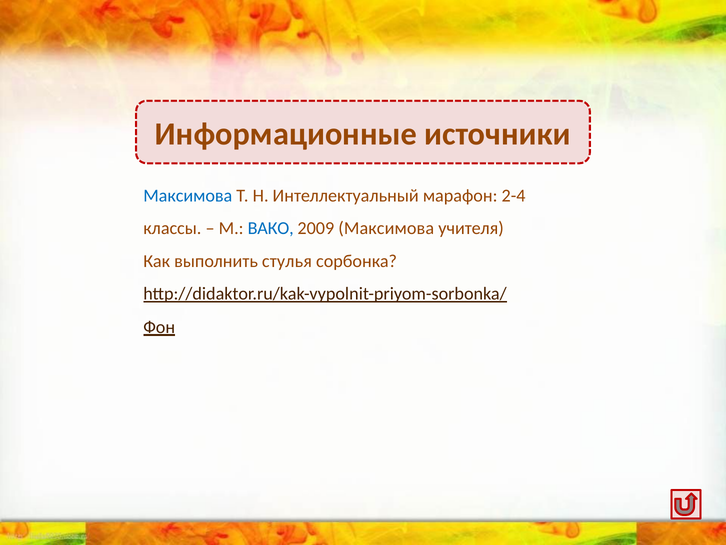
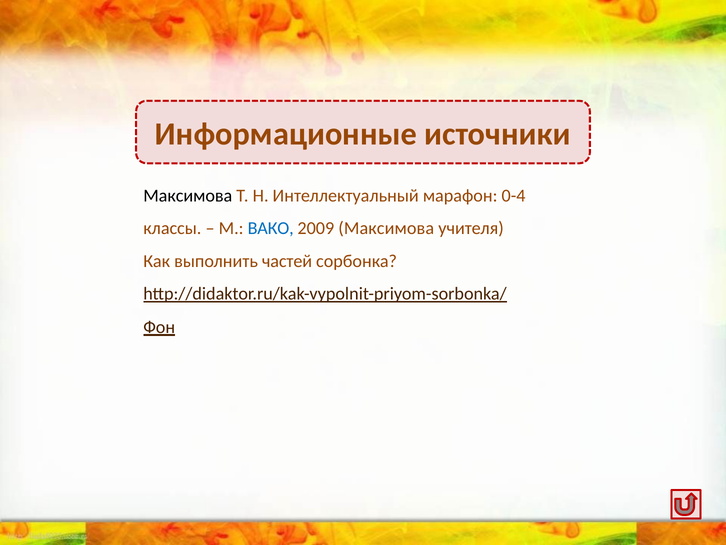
Максимова at (188, 195) colour: blue -> black
2-4: 2-4 -> 0-4
стулья: стулья -> частей
